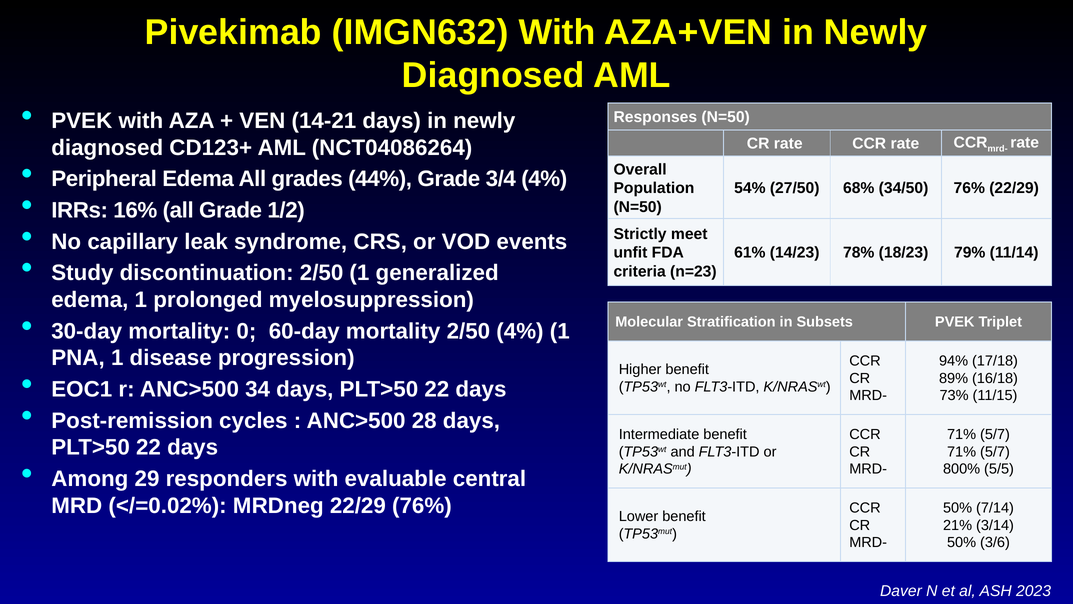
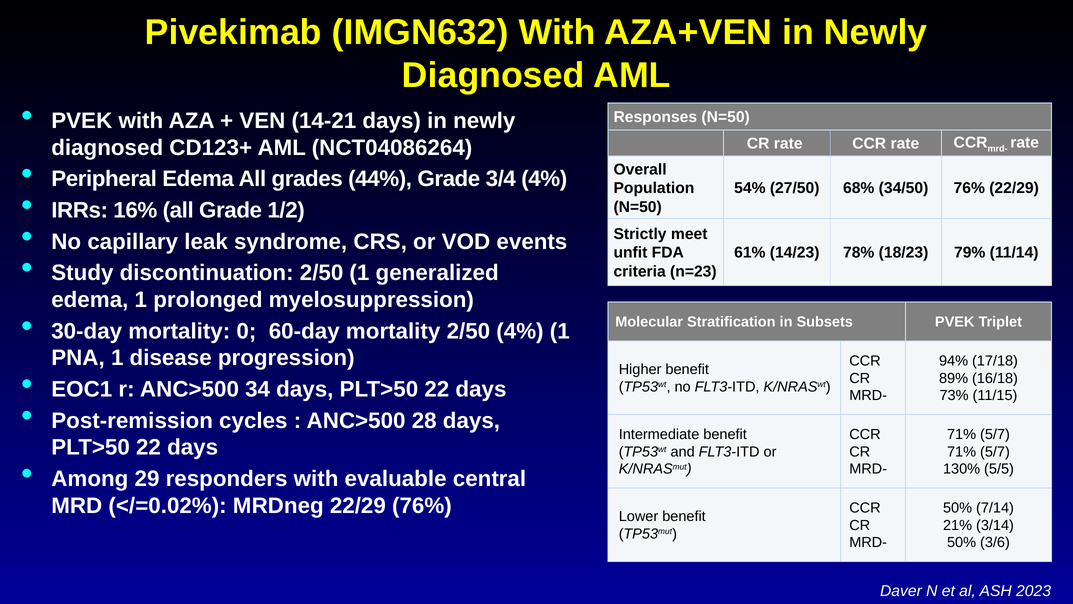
800%: 800% -> 130%
